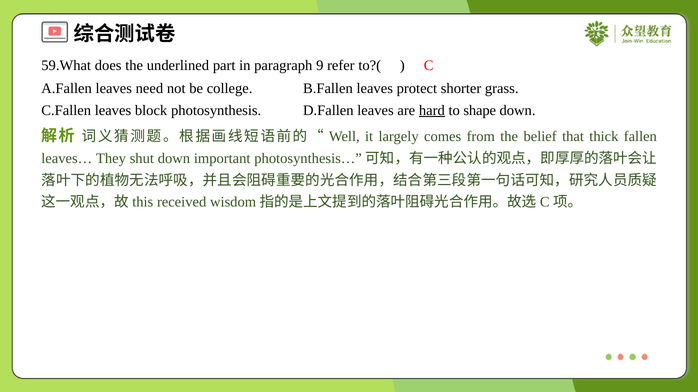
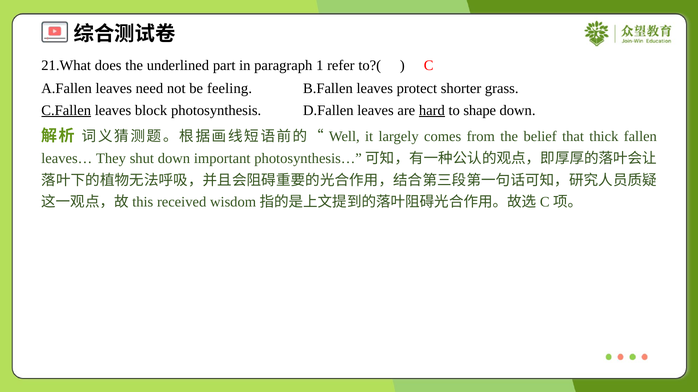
59.What: 59.What -> 21.What
9: 9 -> 1
college: college -> feeling
C.Fallen underline: none -> present
